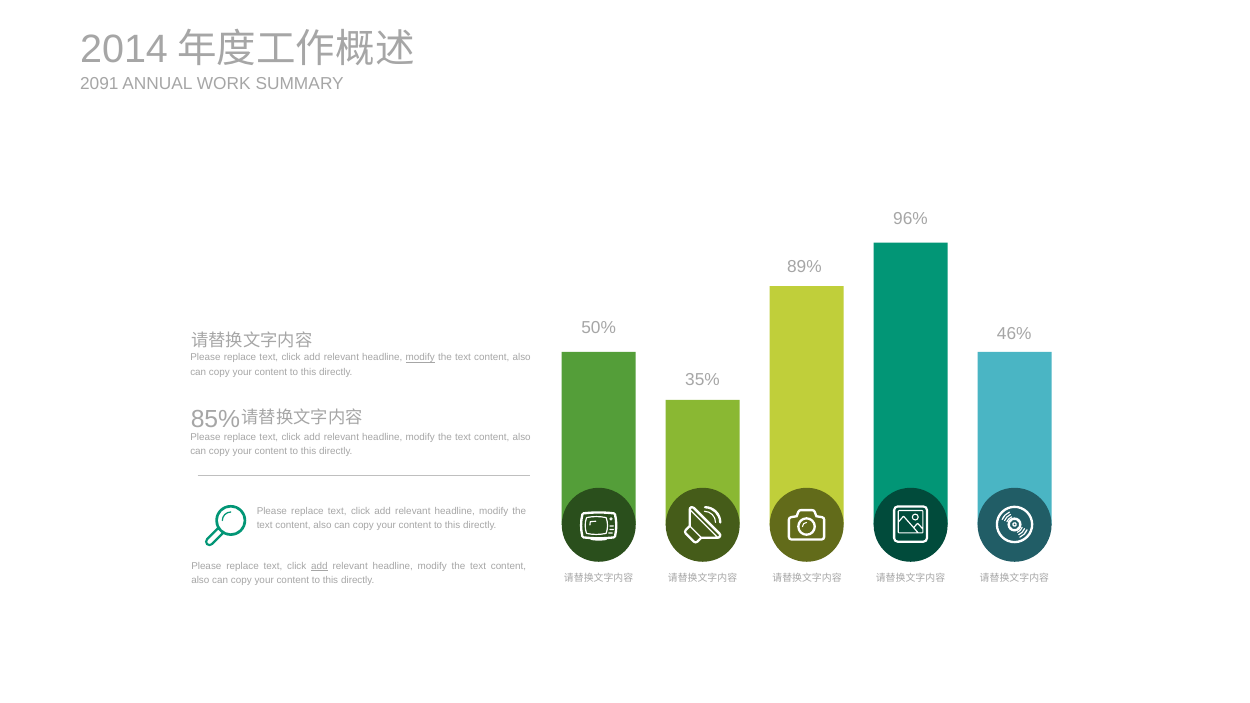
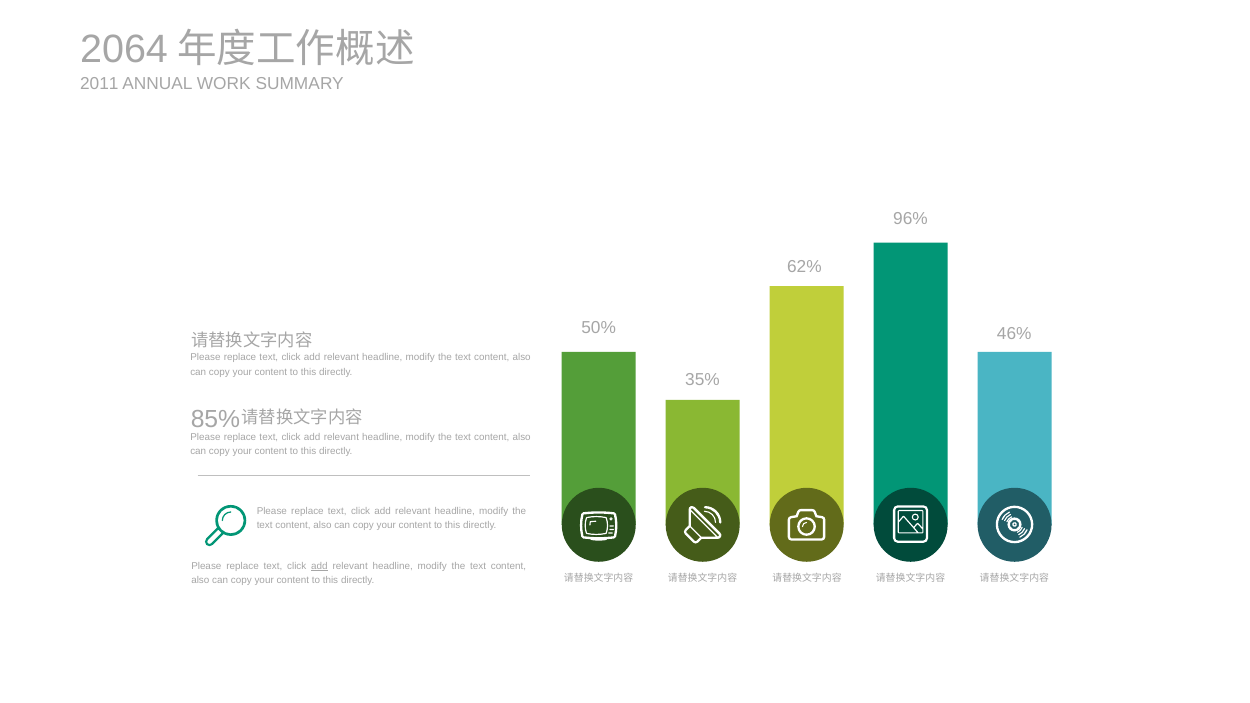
2014: 2014 -> 2064
2091: 2091 -> 2011
89%: 89% -> 62%
modify at (420, 358) underline: present -> none
